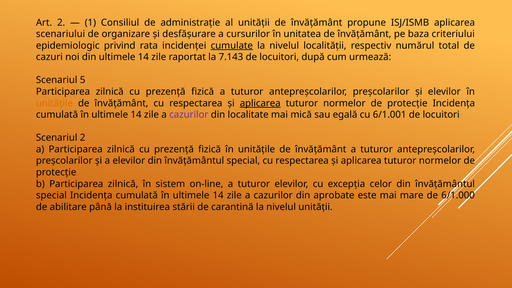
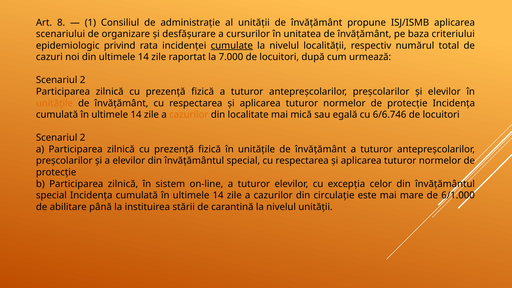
Art 2: 2 -> 8
7.143: 7.143 -> 7.000
5 at (83, 80): 5 -> 2
aplicarea at (260, 103) underline: present -> none
cazurilor at (189, 115) colour: purple -> orange
6/1.001: 6/1.001 -> 6/6.746
aprobate: aprobate -> circulație
